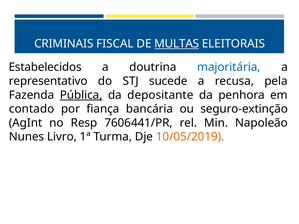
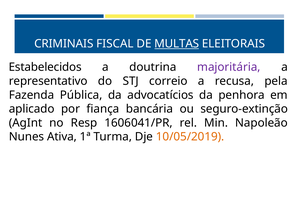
majoritária colour: blue -> purple
sucede: sucede -> correio
Pública underline: present -> none
depositante: depositante -> advocatícios
contado: contado -> aplicado
7606441/PR: 7606441/PR -> 1606041/PR
Livro: Livro -> Ativa
